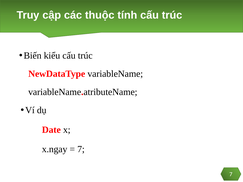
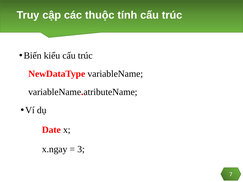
7 at (81, 149): 7 -> 3
